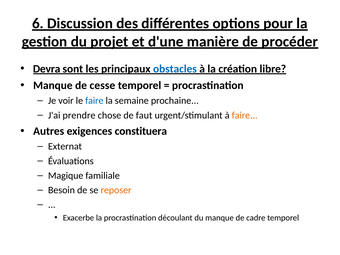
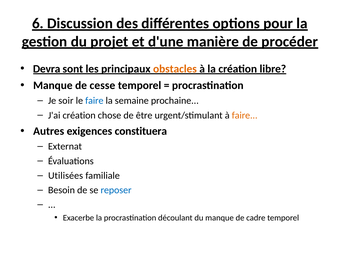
obstacles colour: blue -> orange
voir: voir -> soir
J'ai prendre: prendre -> création
faut: faut -> être
Magique: Magique -> Utilisées
reposer colour: orange -> blue
